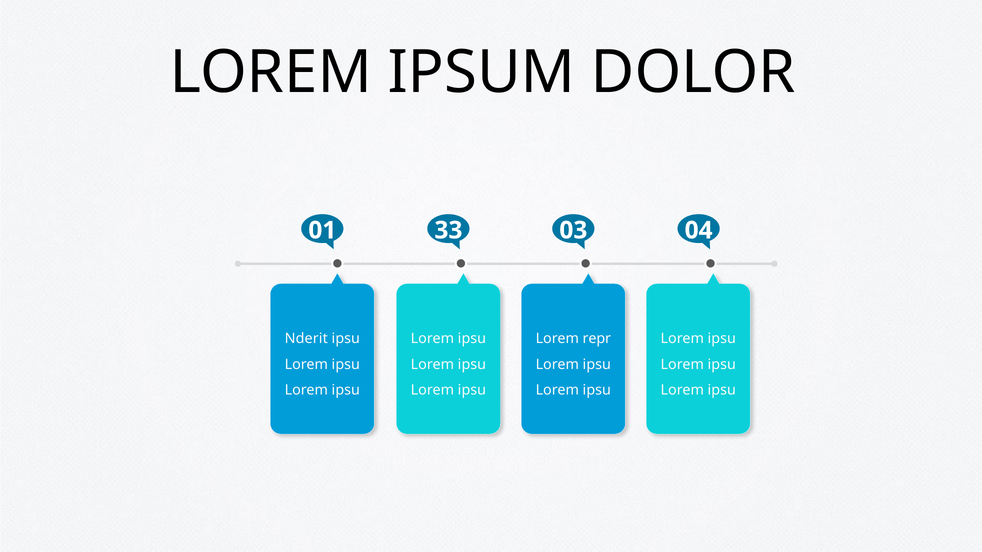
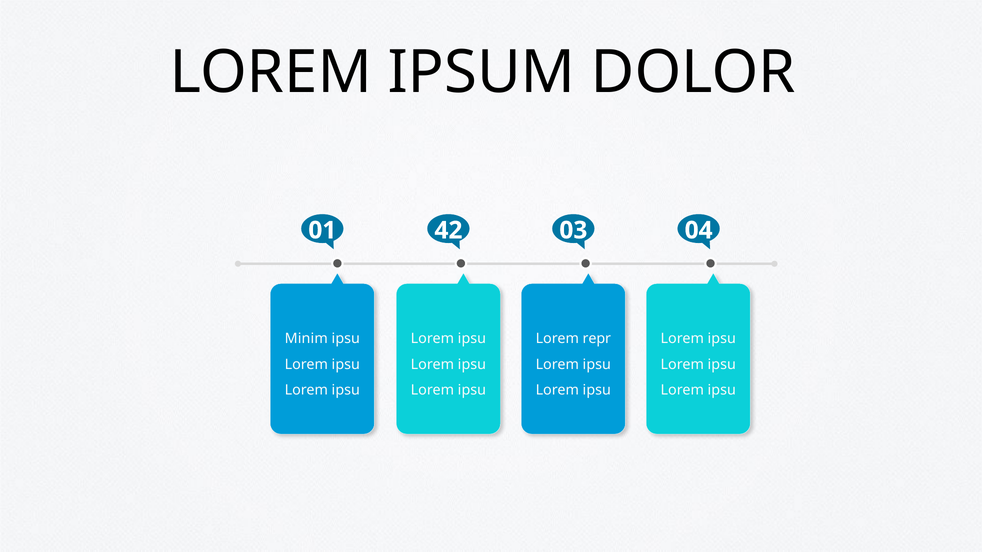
33: 33 -> 42
Nderit: Nderit -> Minim
